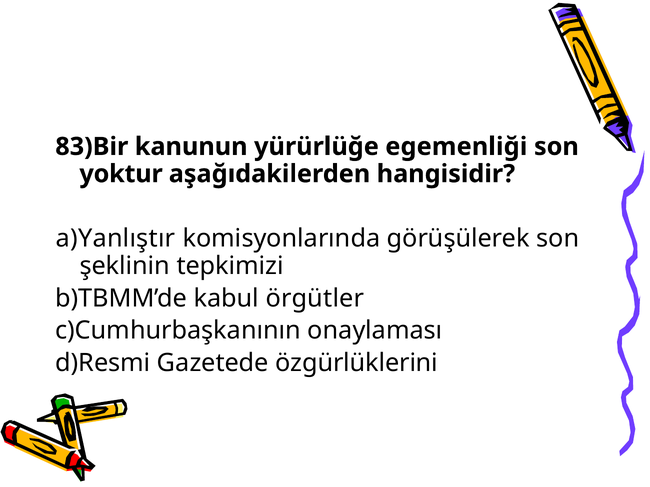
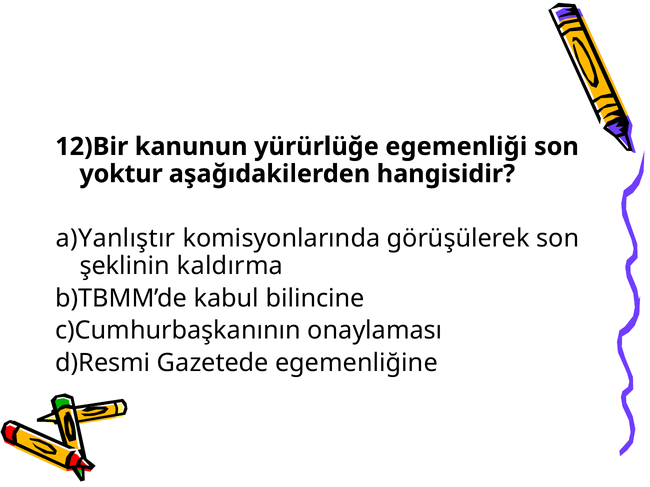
83)Bir: 83)Bir -> 12)Bir
tepkimizi: tepkimizi -> kaldırma
örgütler: örgütler -> bilincine
özgürlüklerini: özgürlüklerini -> egemenliğine
